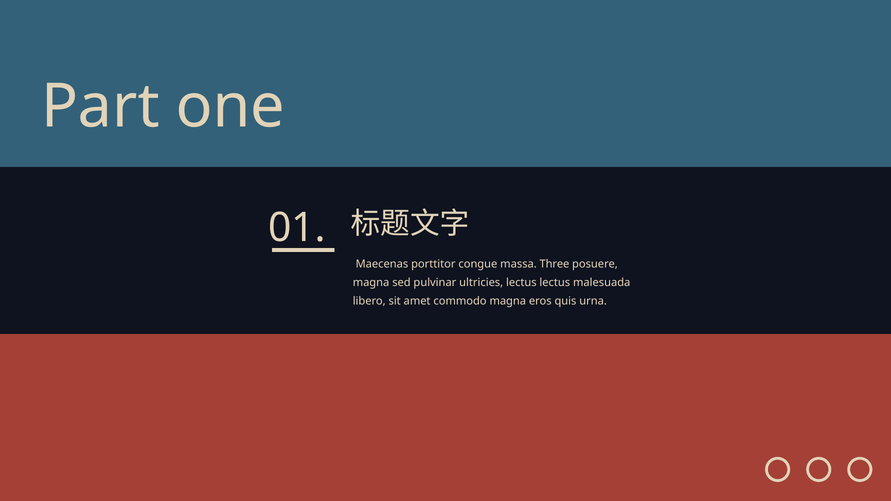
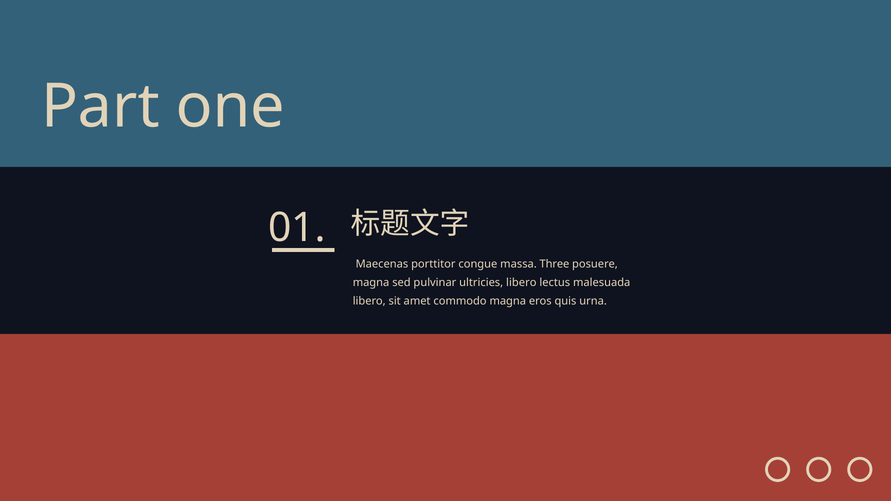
ultricies lectus: lectus -> libero
